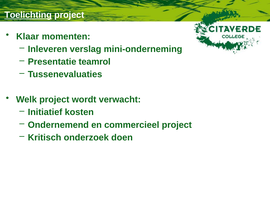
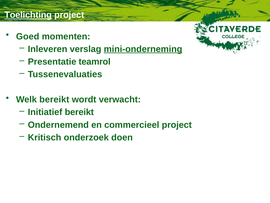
Klaar: Klaar -> Goed
mini-onderneming underline: none -> present
Welk project: project -> bereikt
Initiatief kosten: kosten -> bereikt
